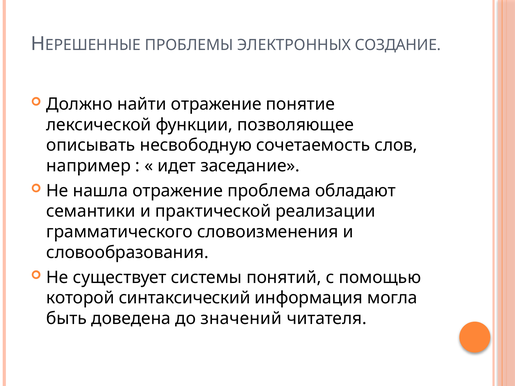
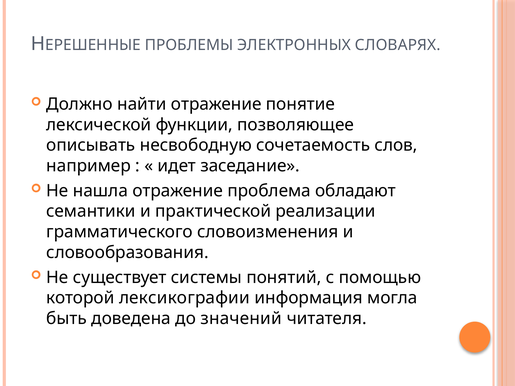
СОЗДАНИЕ: СОЗДАНИЕ -> СЛОВАРЯХ
синтаксический: синтаксический -> лексикографии
